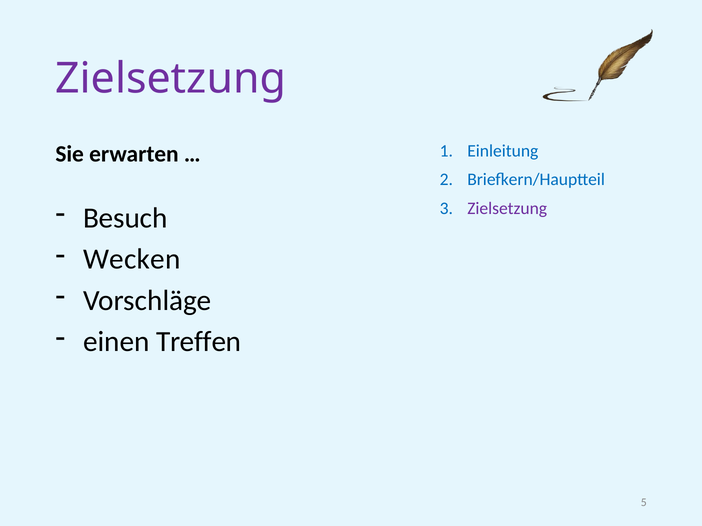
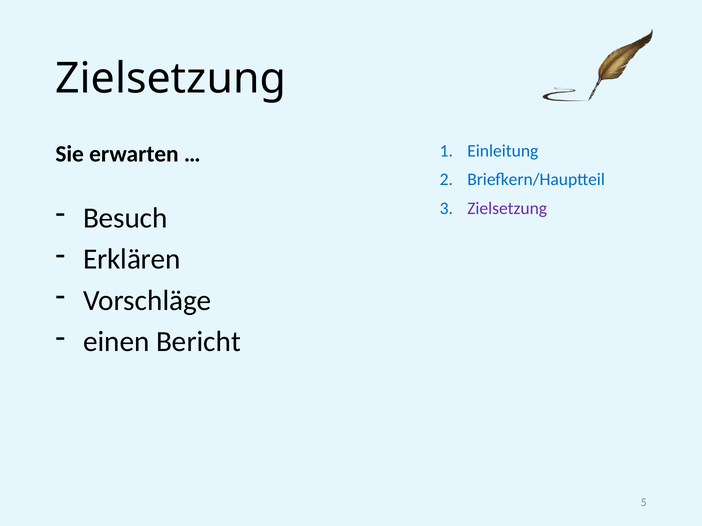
Zielsetzung at (171, 79) colour: purple -> black
Wecken: Wecken -> Erklären
Treffen: Treffen -> Bericht
